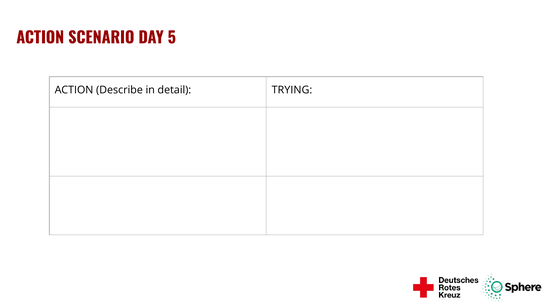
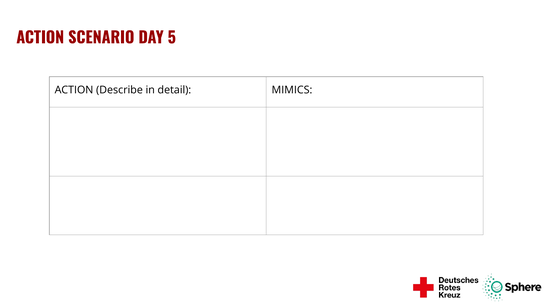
TRYING: TRYING -> MIMICS
